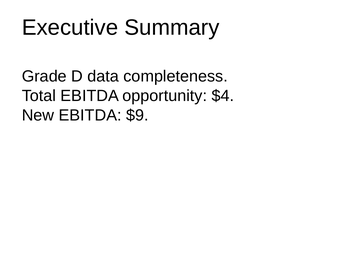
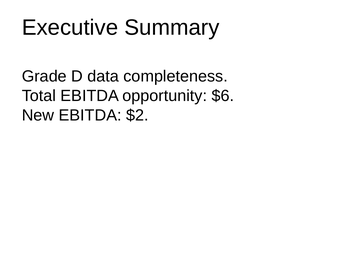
$4: $4 -> $6
$9: $9 -> $2
